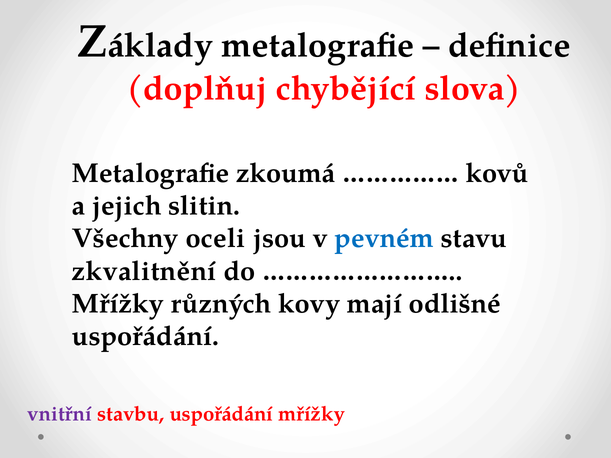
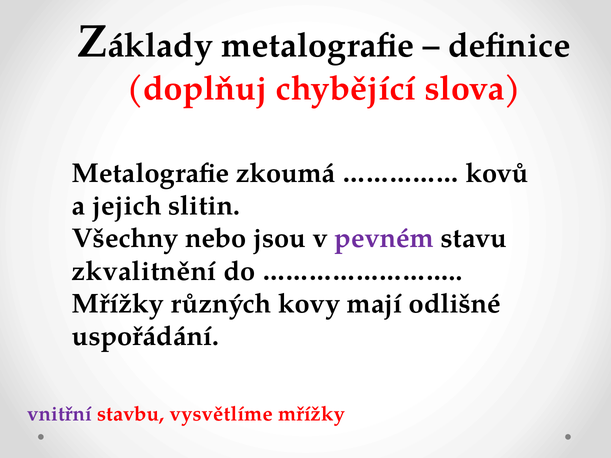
oceli: oceli -> nebo
pevném colour: blue -> purple
stavbu uspořádání: uspořádání -> vysvětlíme
